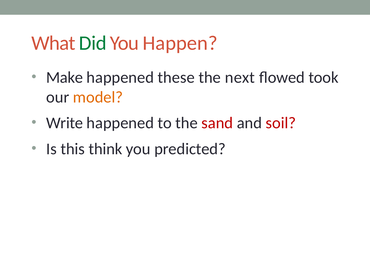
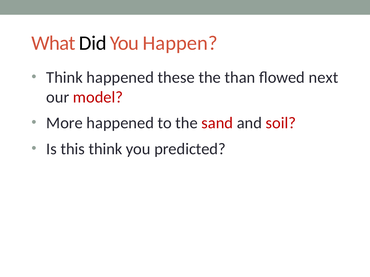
Did colour: green -> black
Make at (65, 78): Make -> Think
next: next -> than
took: took -> next
model colour: orange -> red
Write: Write -> More
